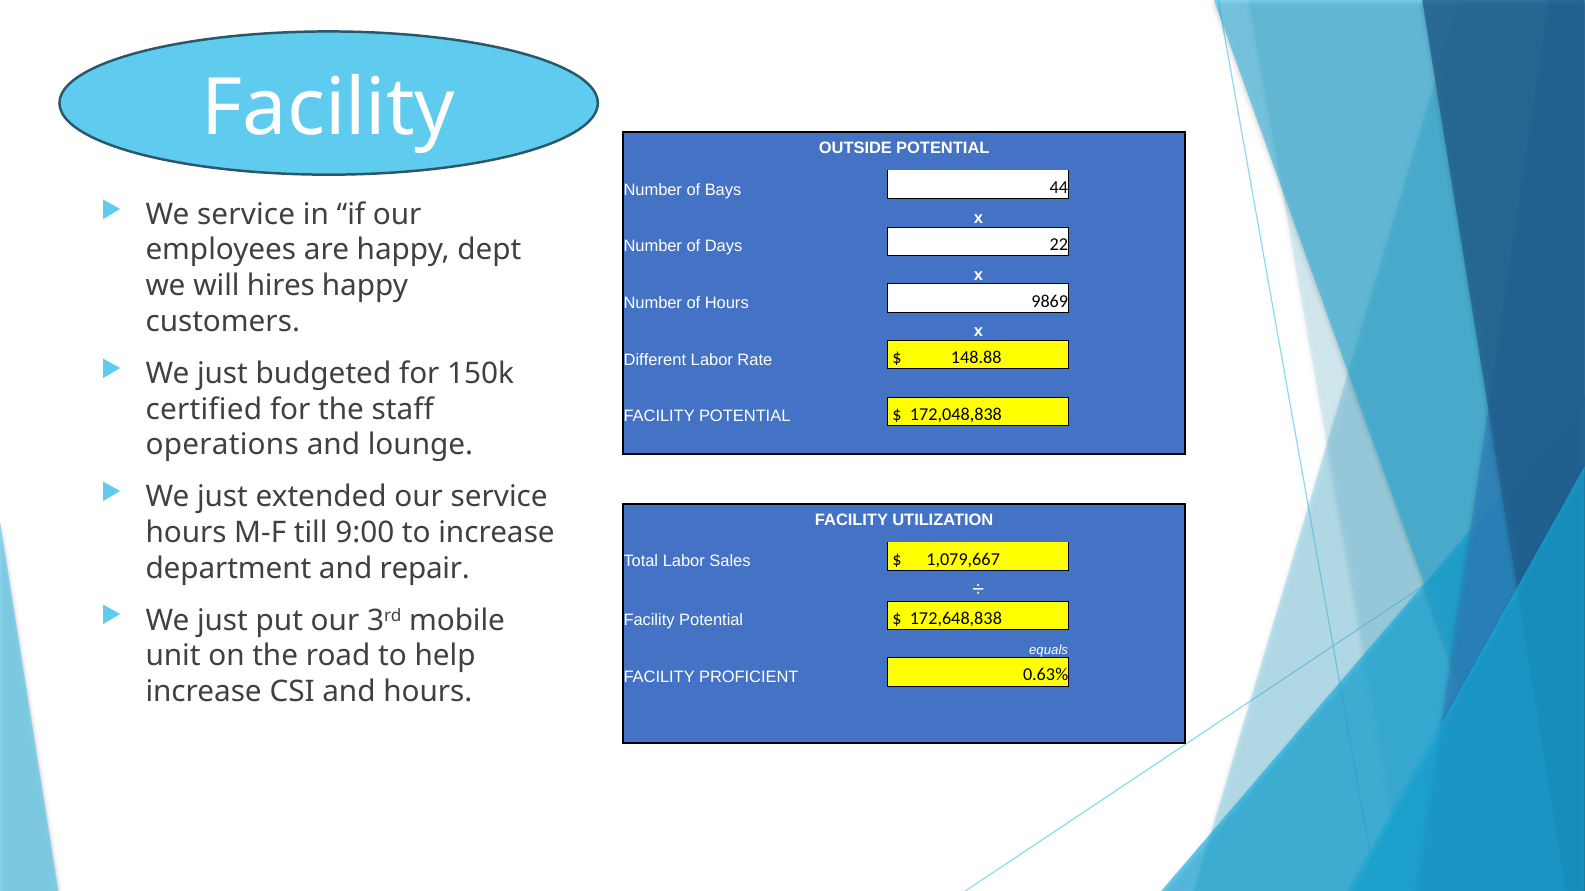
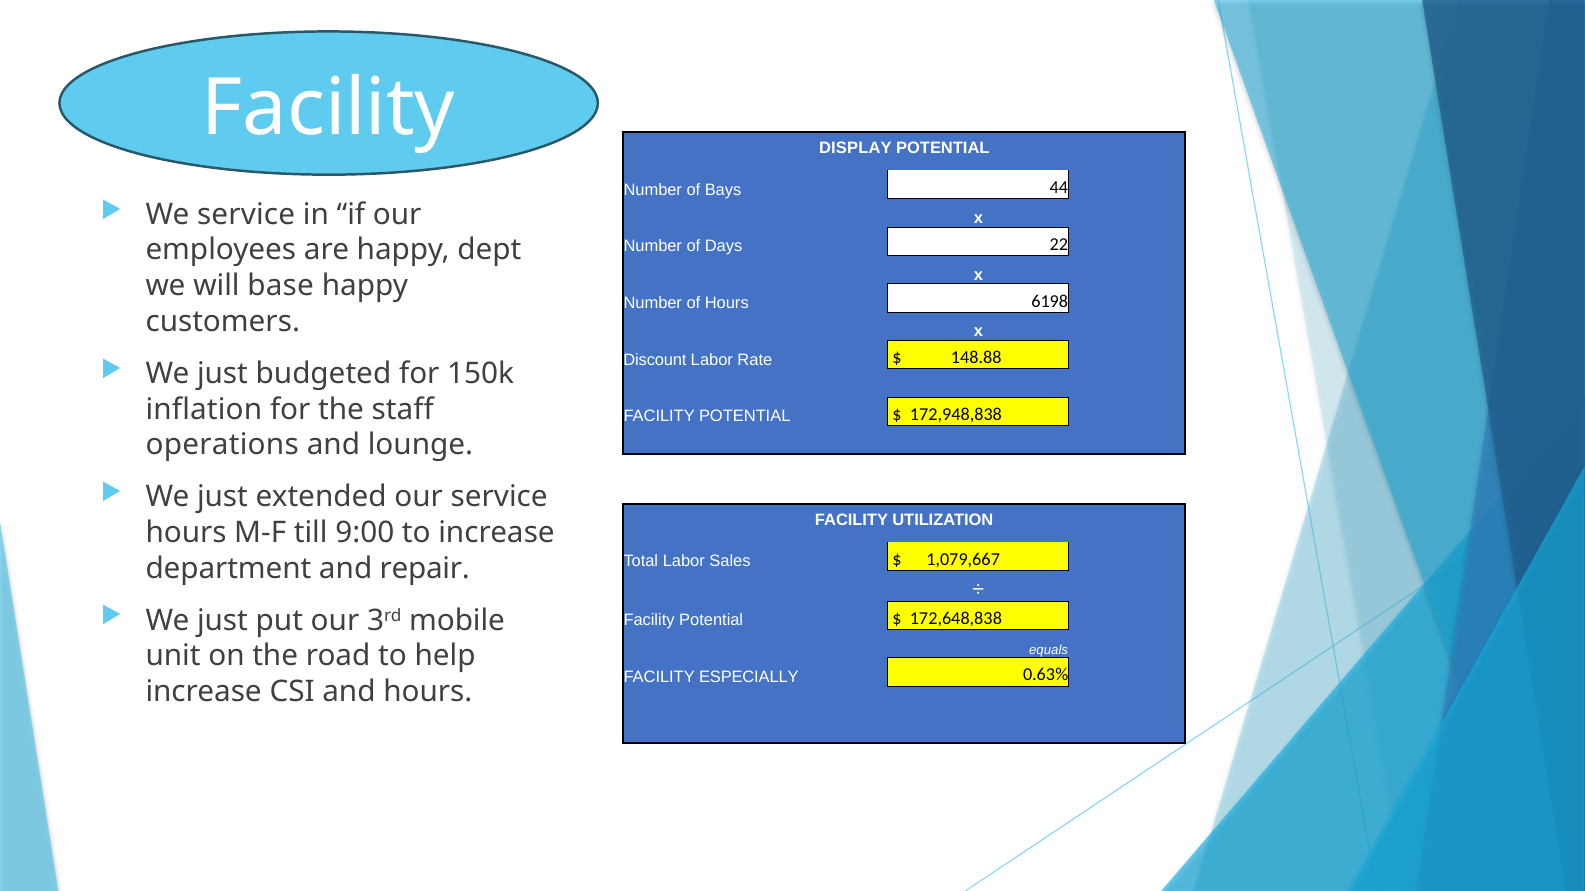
OUTSIDE: OUTSIDE -> DISPLAY
hires: hires -> base
9869: 9869 -> 6198
Different: Different -> Discount
certified: certified -> inflation
172,048,838: 172,048,838 -> 172,948,838
PROFICIENT: PROFICIENT -> ESPECIALLY
